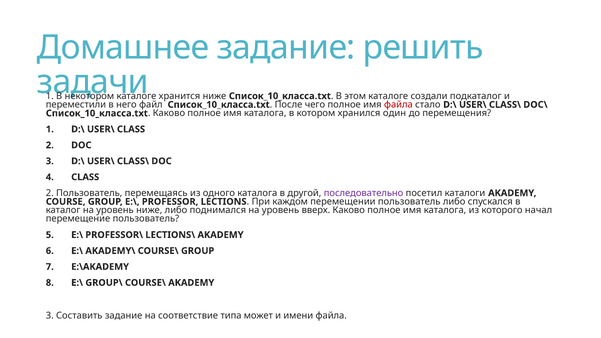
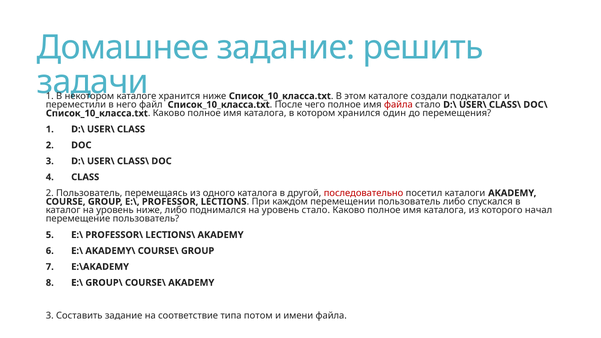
последовательно colour: purple -> red
уровень вверх: вверх -> стало
может: может -> потом
